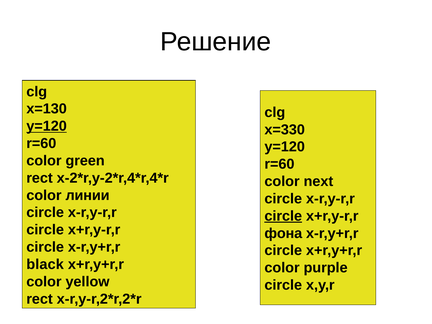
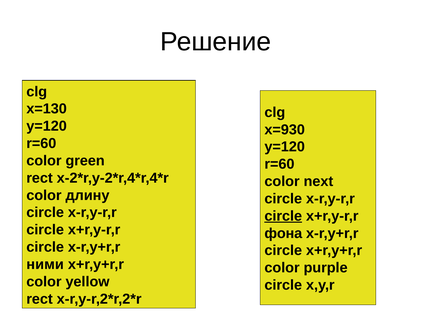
y=120 at (47, 126) underline: present -> none
x=330: x=330 -> x=930
линии: линии -> длину
black: black -> ними
